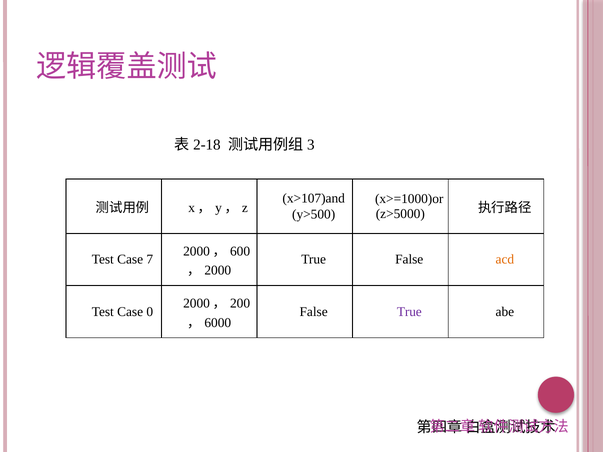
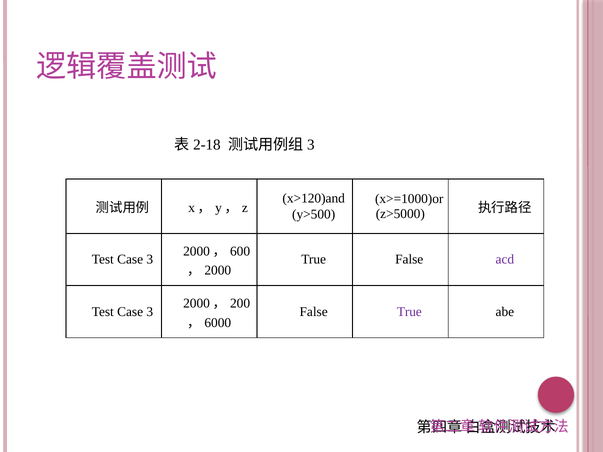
x>107)and: x>107)and -> x>120)and
7 at (150, 260): 7 -> 3
acd colour: orange -> purple
0 at (150, 312): 0 -> 3
